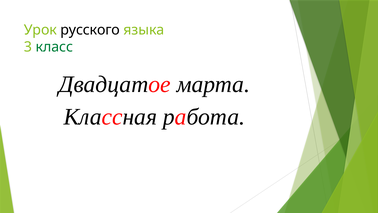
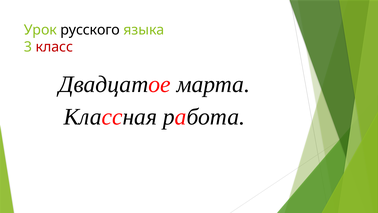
класс colour: green -> red
